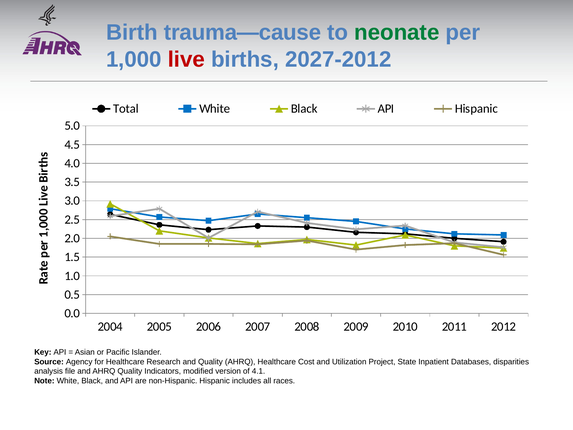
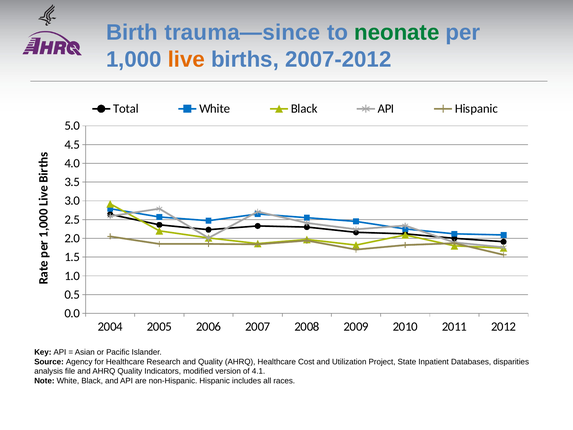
trauma—cause: trauma—cause -> trauma—since
live colour: red -> orange
2027-2012: 2027-2012 -> 2007-2012
